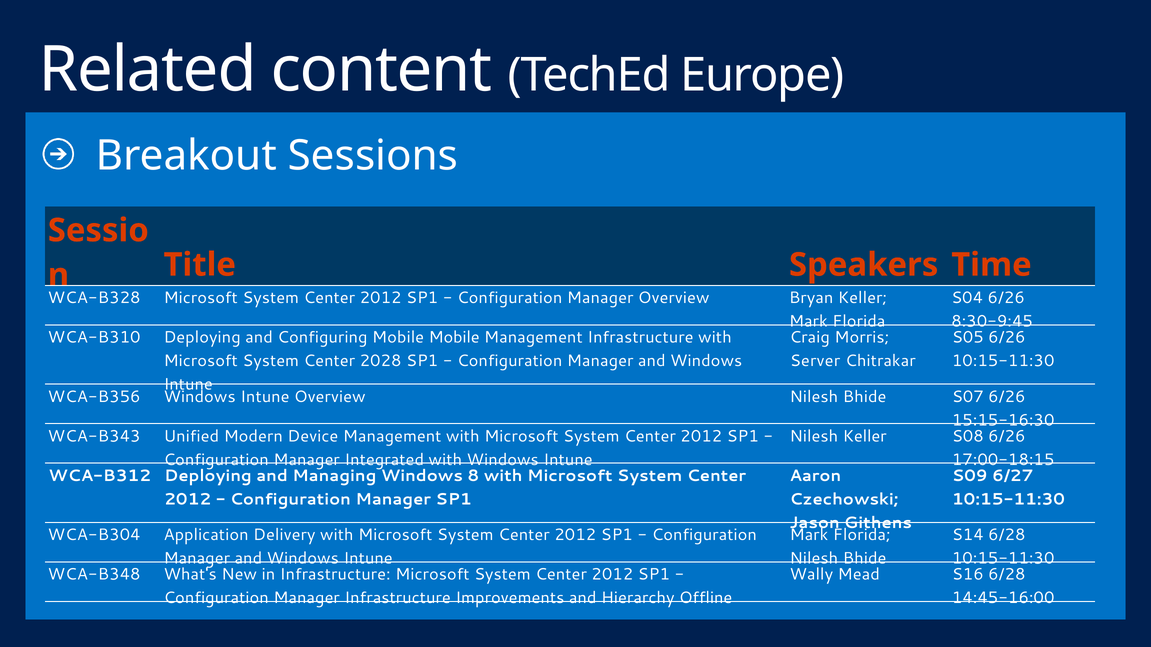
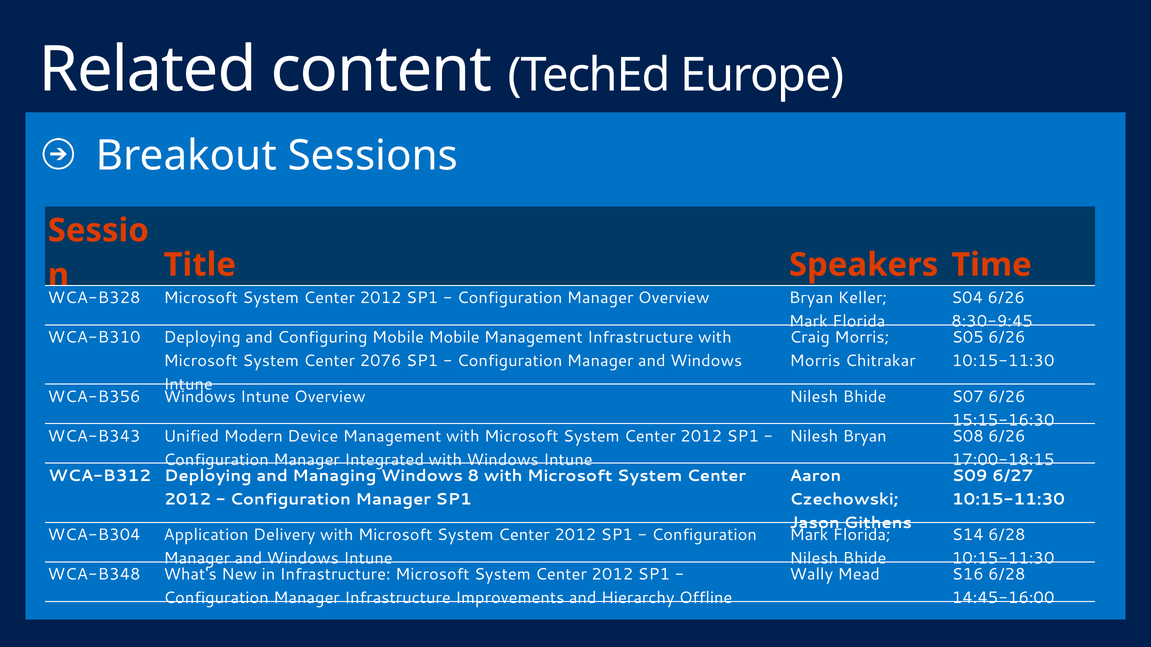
2028: 2028 -> 2076
Server at (815, 361): Server -> Morris
Nilesh Keller: Keller -> Bryan
